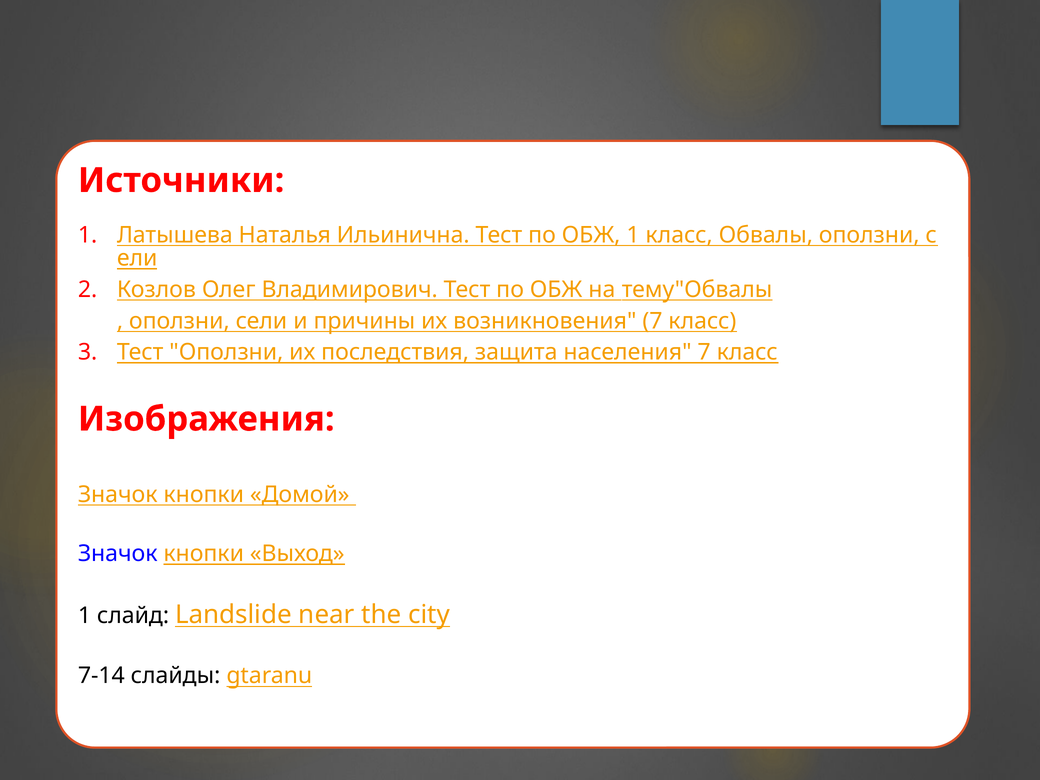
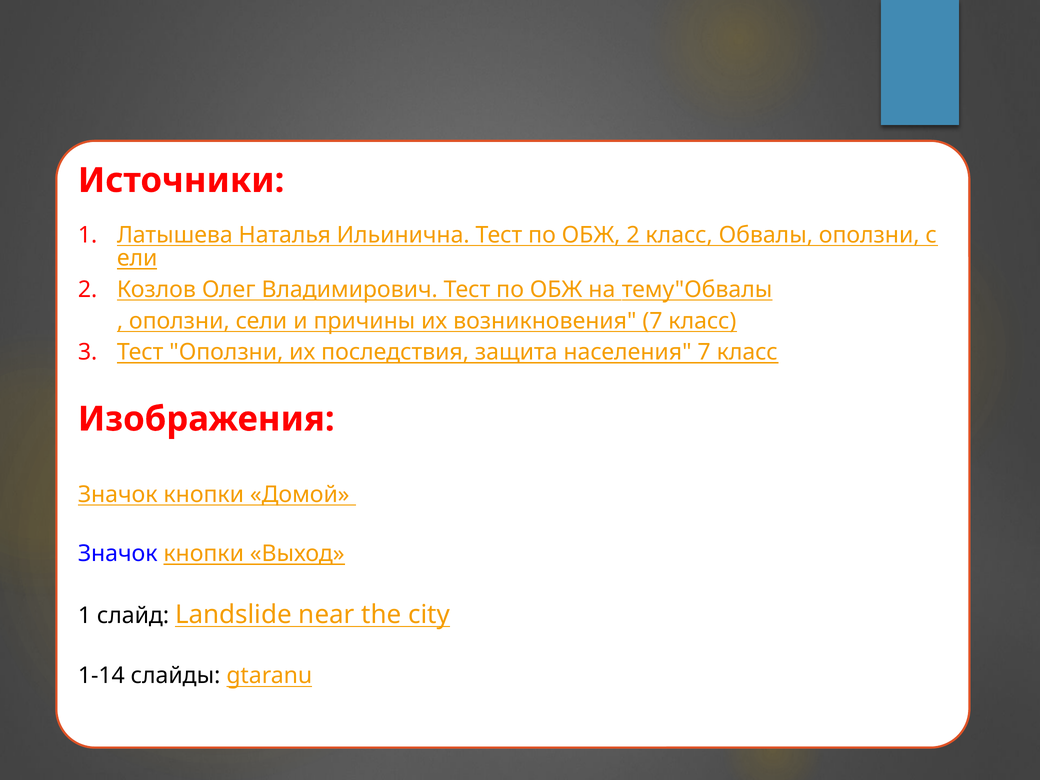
ОБЖ 1: 1 -> 2
7-14: 7-14 -> 1-14
